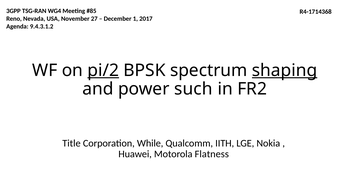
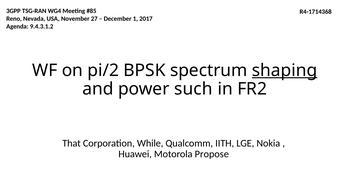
pi/2 underline: present -> none
Title: Title -> That
Flatness: Flatness -> Propose
